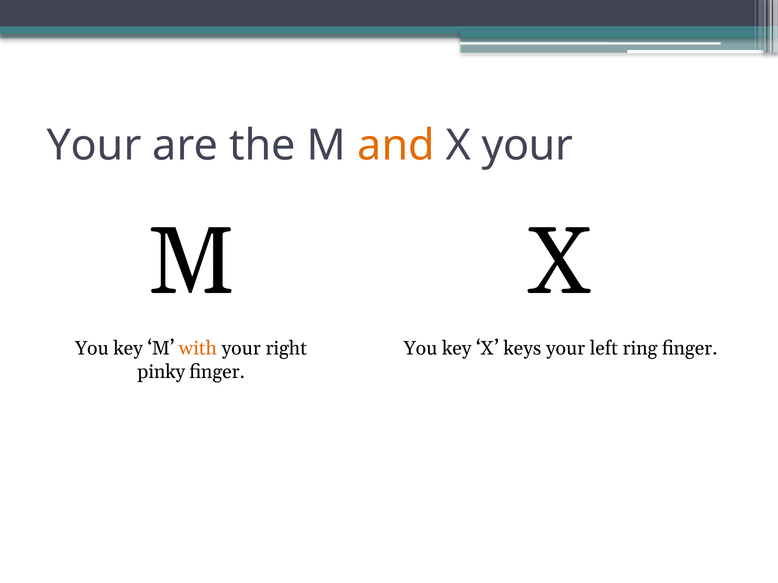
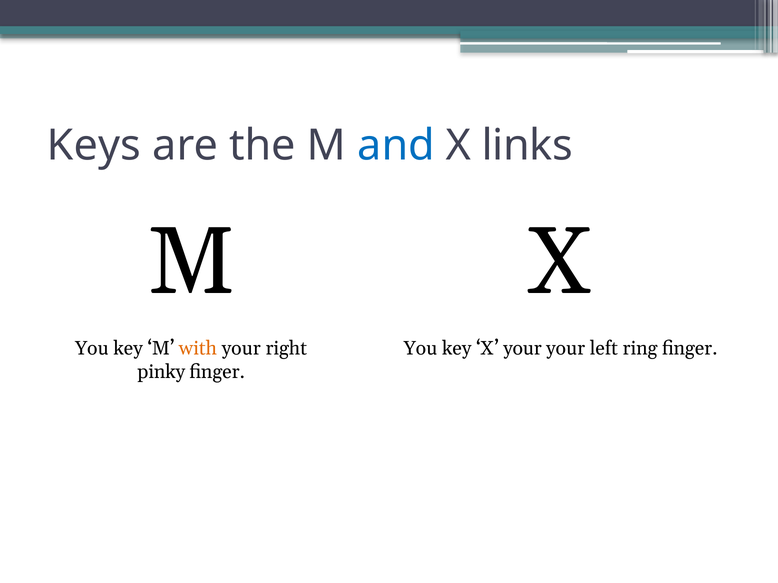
Your at (94, 146): Your -> Keys
and colour: orange -> blue
X your: your -> links
X keys: keys -> your
